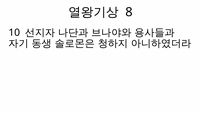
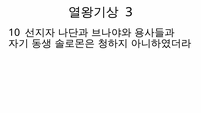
8: 8 -> 3
